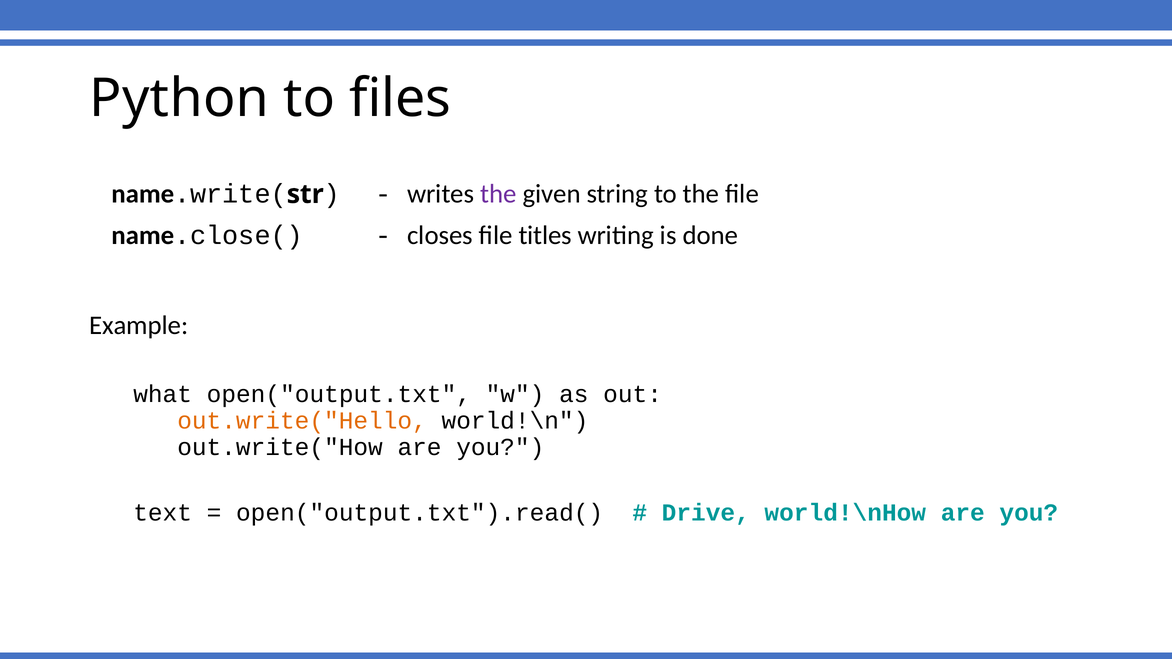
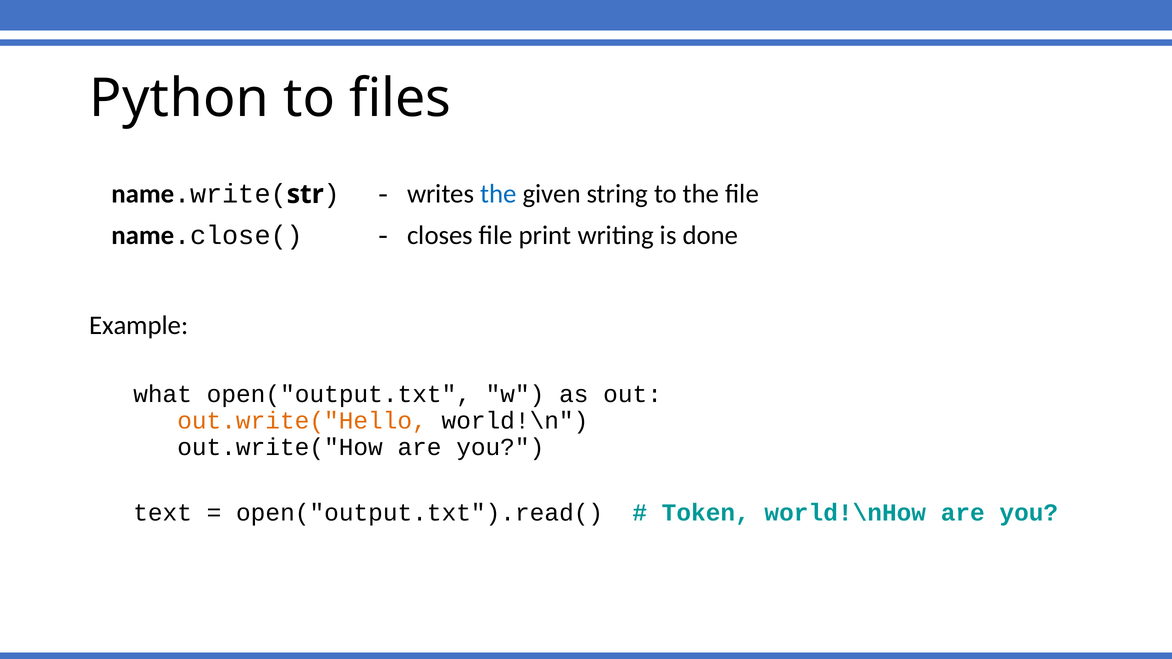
the at (498, 194) colour: purple -> blue
titles: titles -> print
Drive: Drive -> Token
